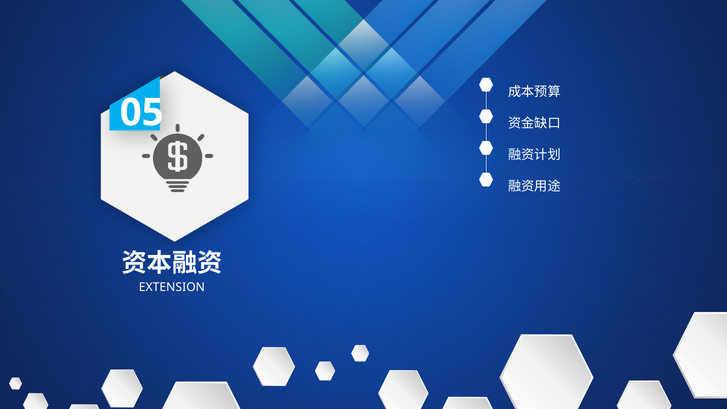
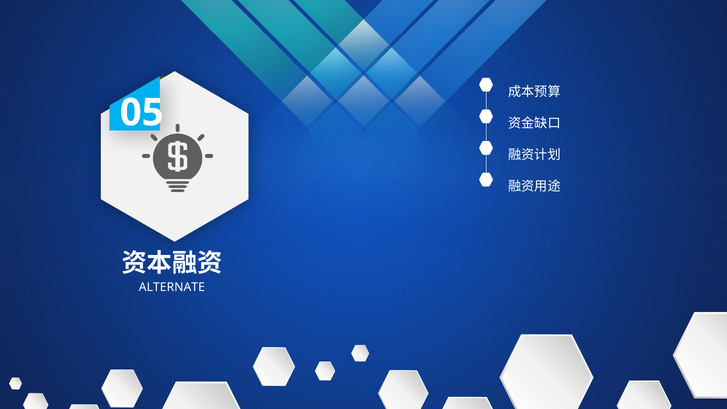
EXTENSION: EXTENSION -> ALTERNATE
